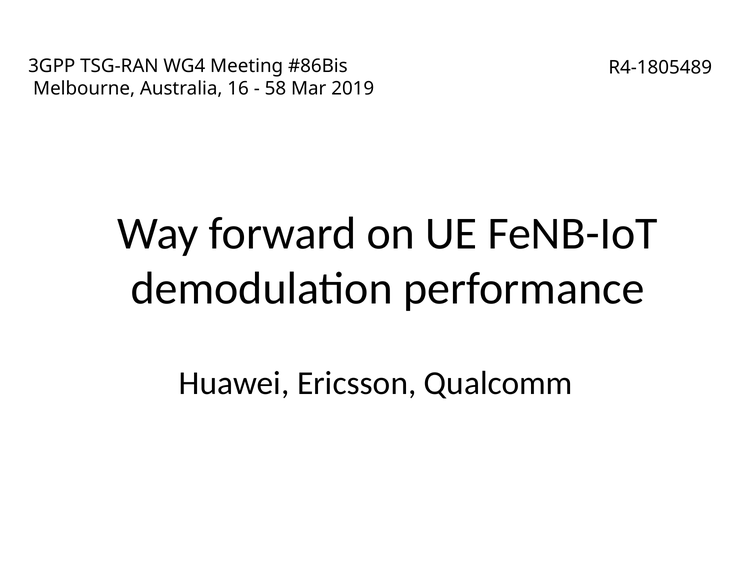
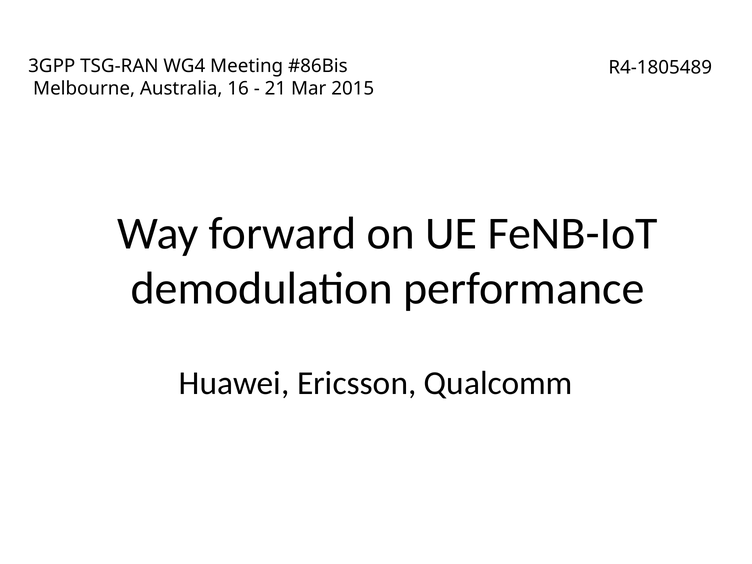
58: 58 -> 21
2019: 2019 -> 2015
